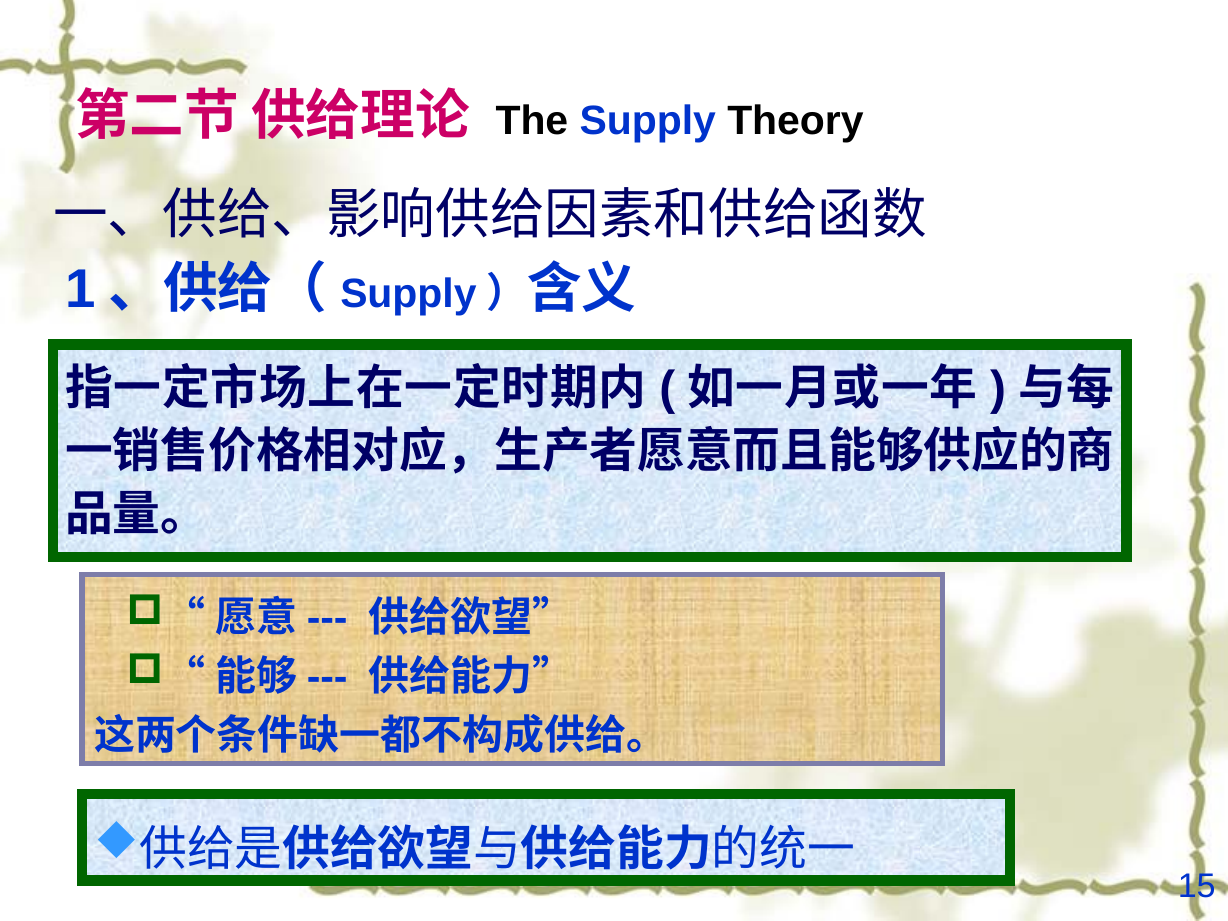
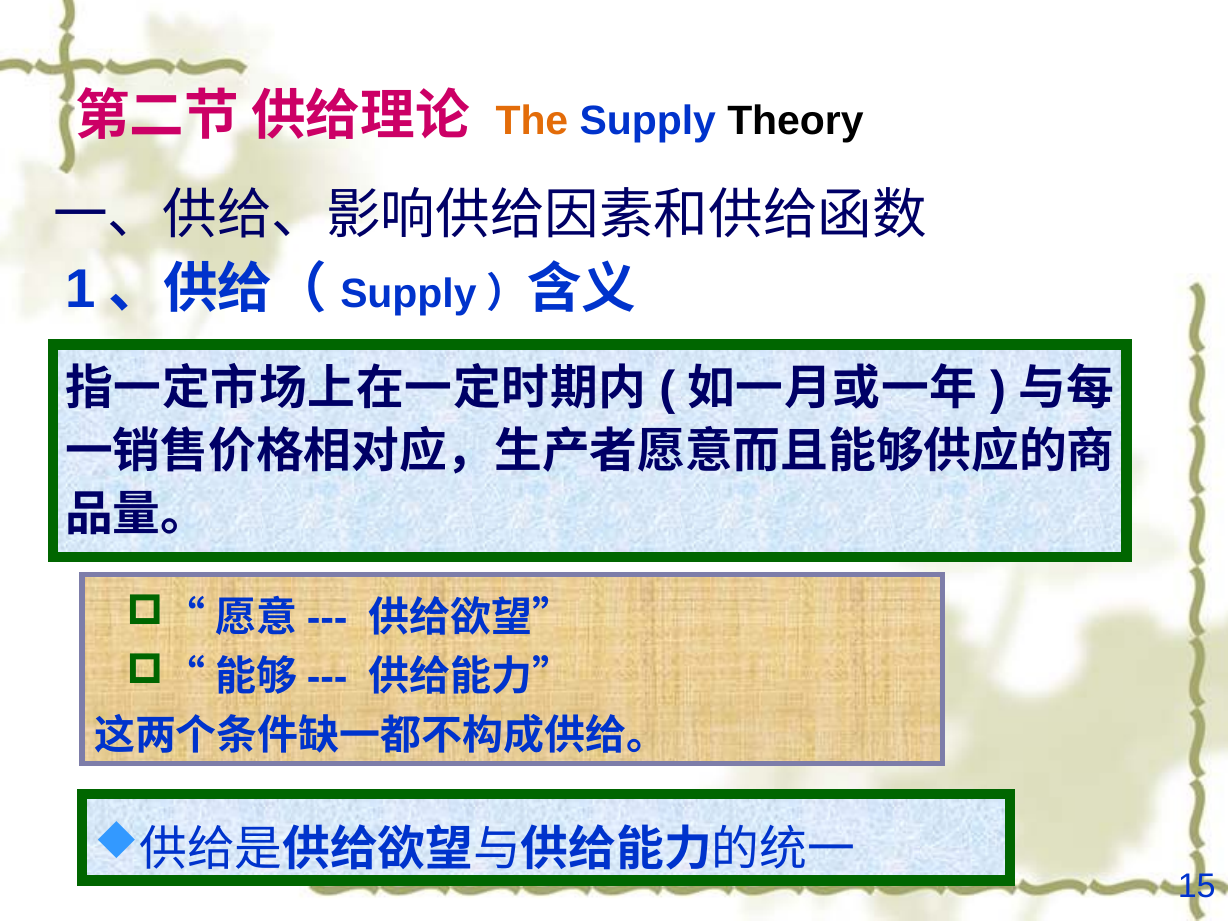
The colour: black -> orange
